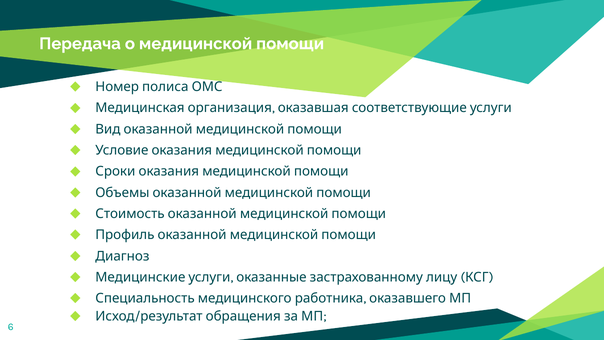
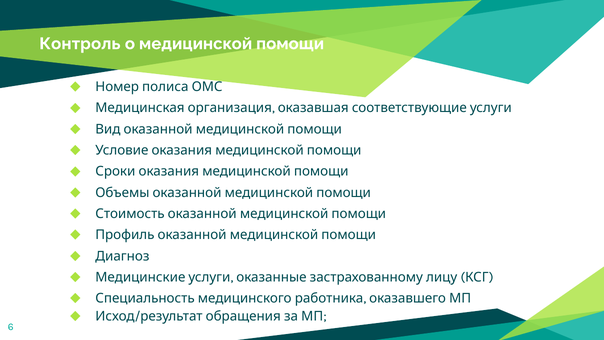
Передача: Передача -> Контроль
